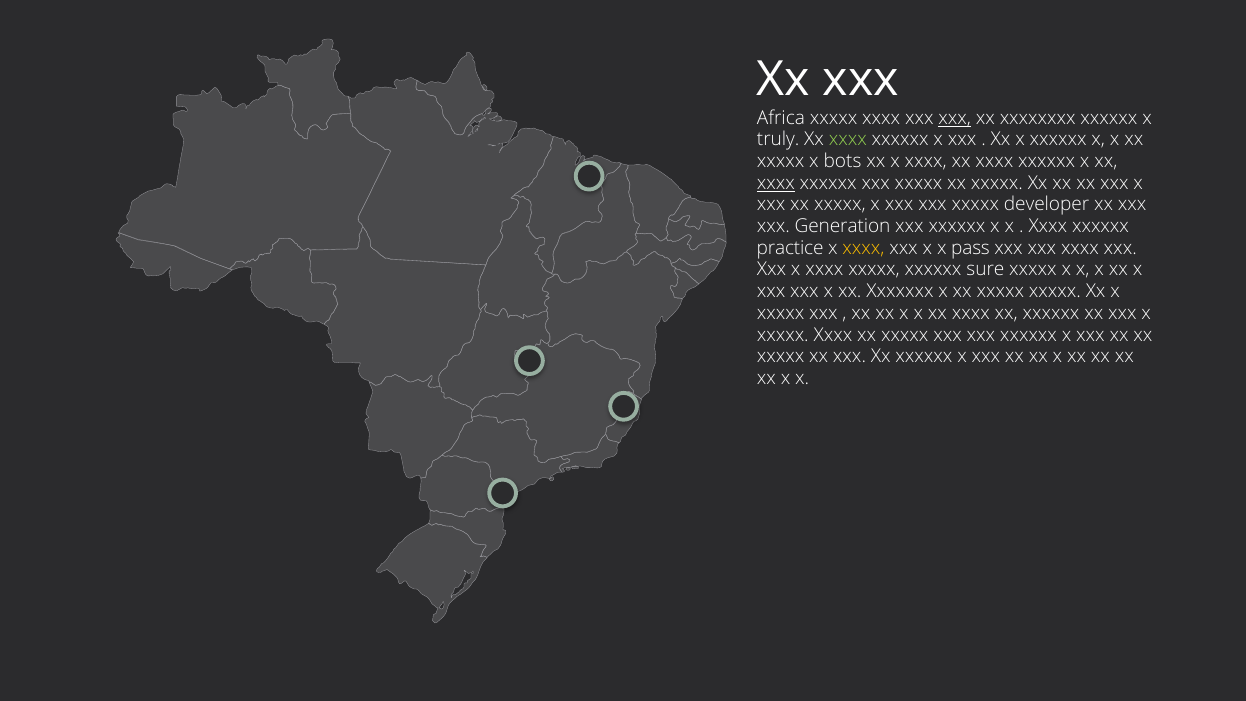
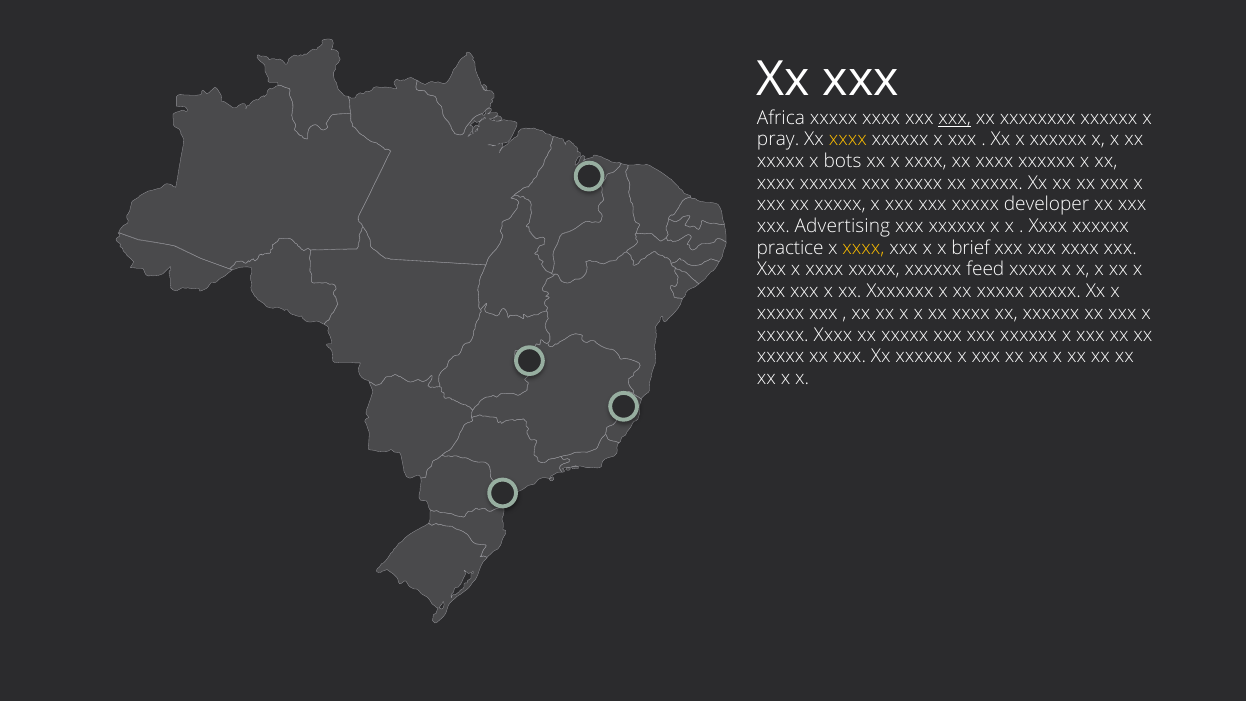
truly: truly -> pray
xxxx at (848, 140) colour: light green -> yellow
xxxx at (776, 183) underline: present -> none
Generation: Generation -> Advertising
pass: pass -> brief
sure: sure -> feed
